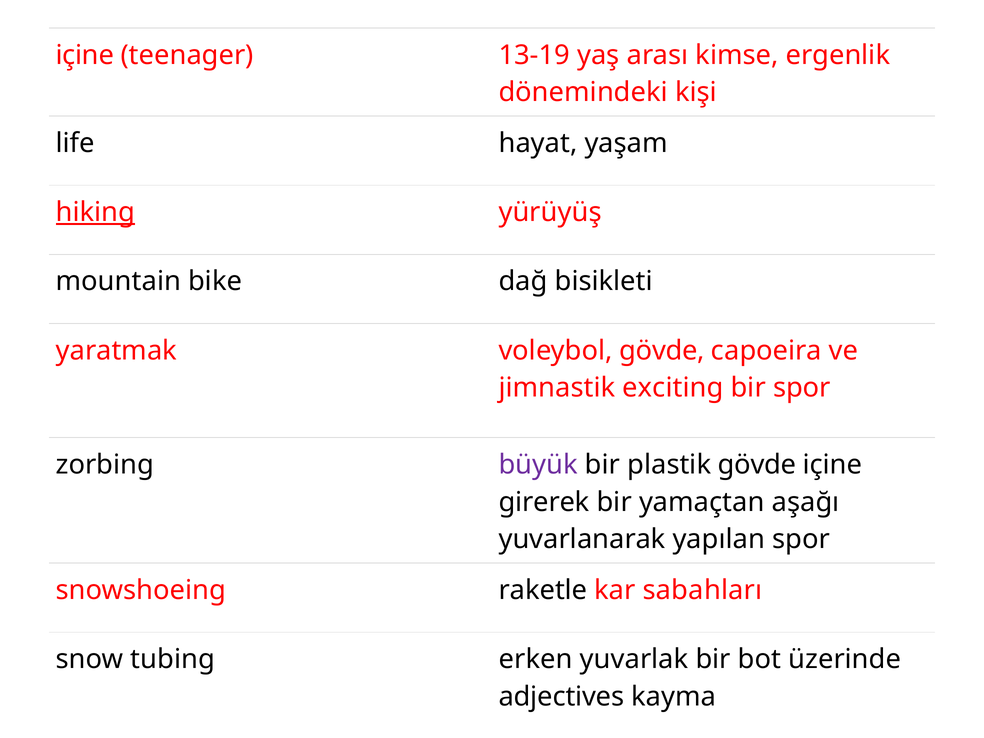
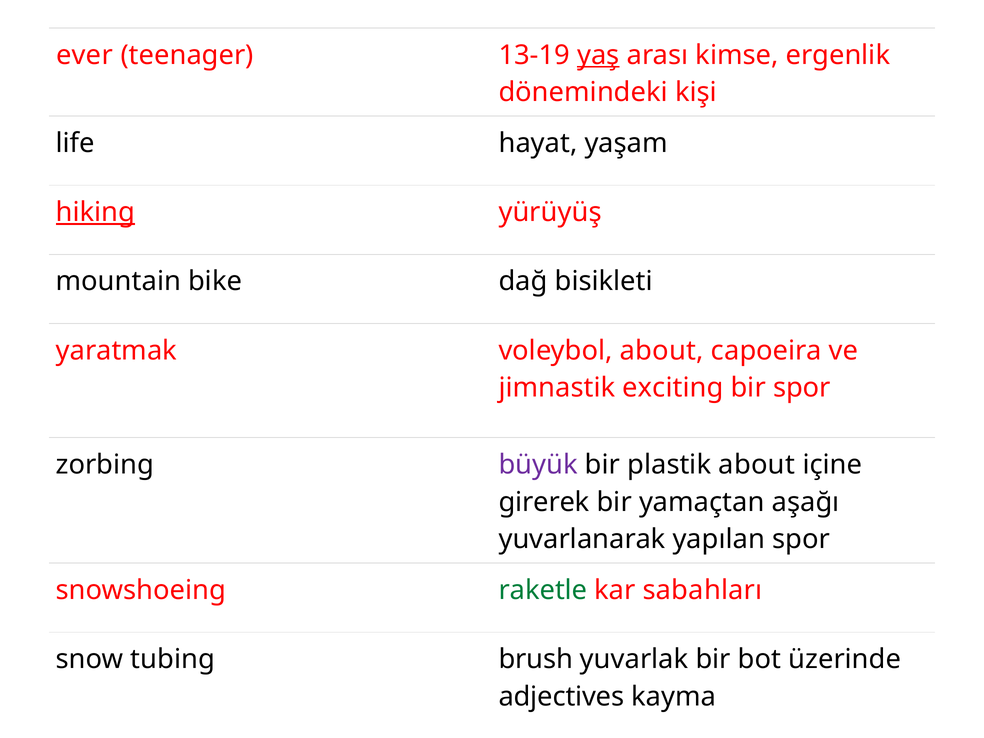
içine at (85, 55): içine -> ever
yaş underline: none -> present
voleybol gövde: gövde -> about
plastik gövde: gövde -> about
raketle colour: black -> green
erken: erken -> brush
